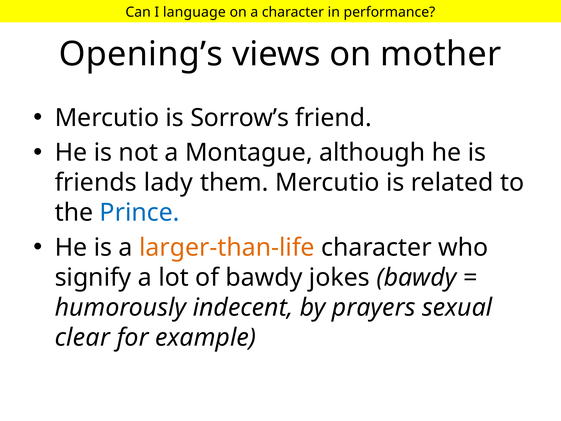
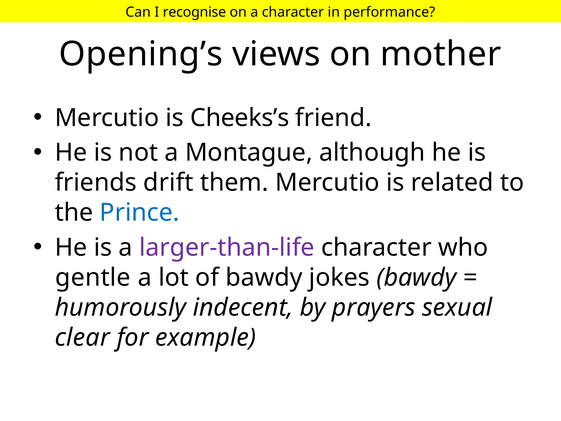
language: language -> recognise
Sorrow’s: Sorrow’s -> Cheeks’s
lady: lady -> drift
larger-than-life colour: orange -> purple
signify: signify -> gentle
